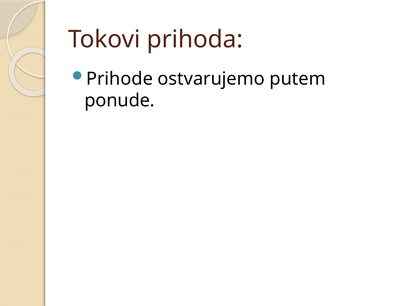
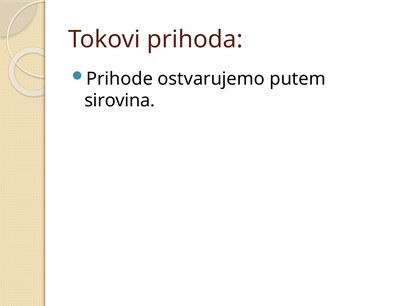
ponude: ponude -> sirovina
